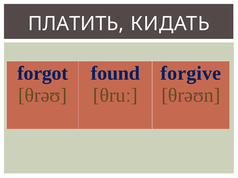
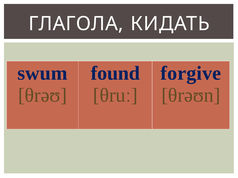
ПЛАТИТЬ: ПЛАТИТЬ -> ГЛАГОЛА
forgot: forgot -> swum
